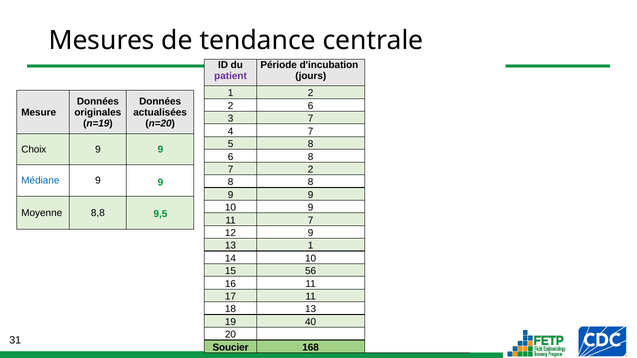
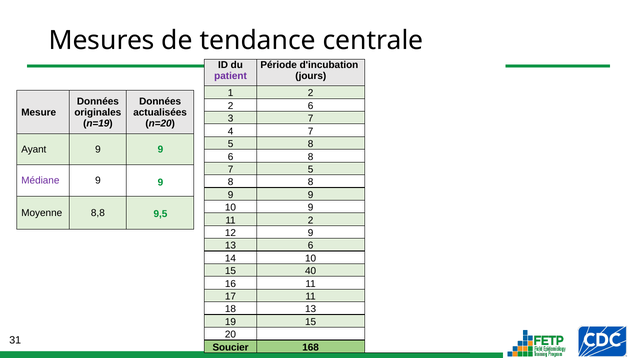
Choix: Choix -> Ayant
2 at (311, 170): 2 -> 5
Médiane colour: blue -> purple
11 7: 7 -> 2
13 1: 1 -> 6
56: 56 -> 40
19 40: 40 -> 15
